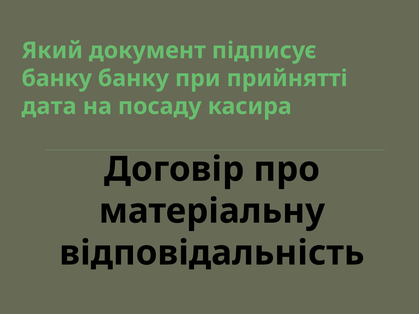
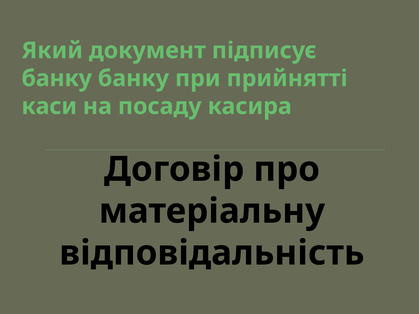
дата: дата -> каси
